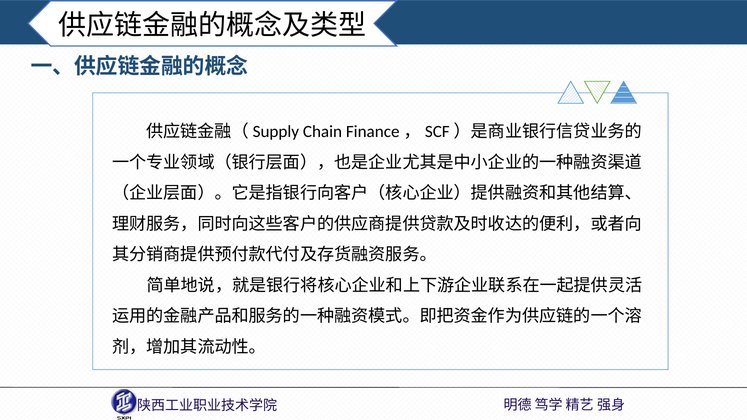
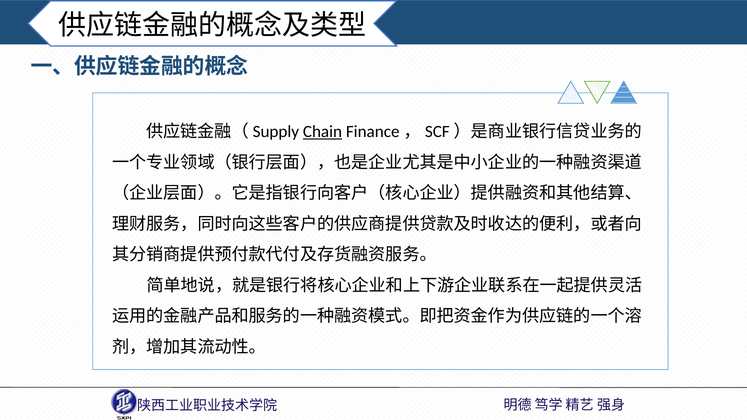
Chain underline: none -> present
